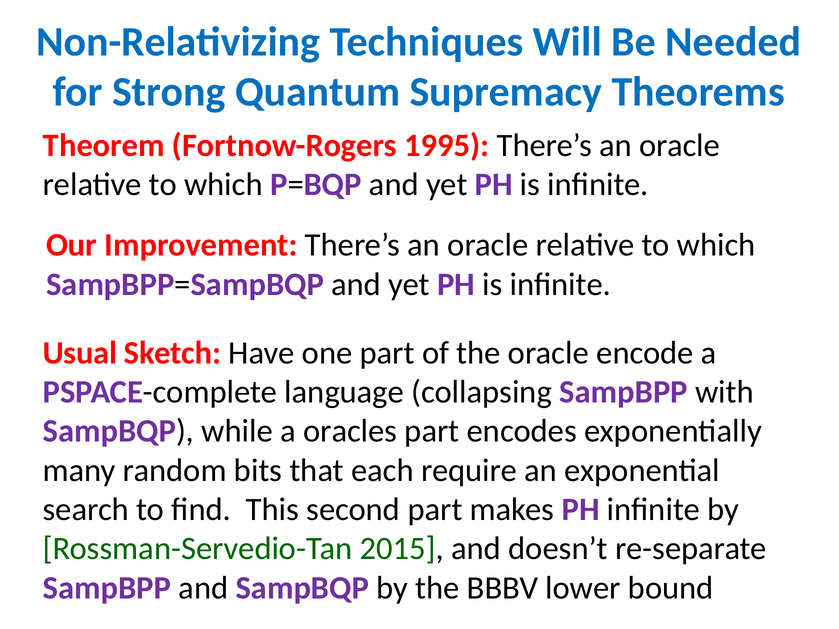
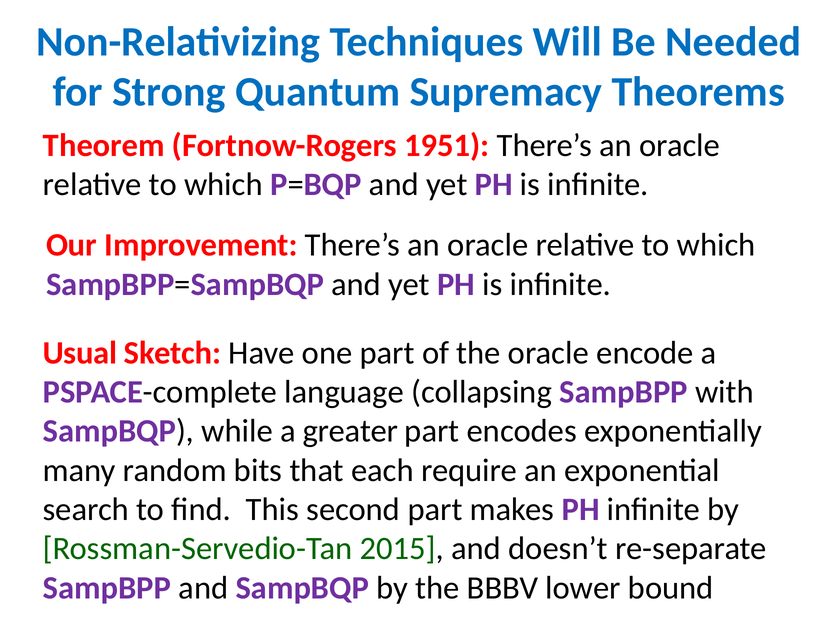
1995: 1995 -> 1951
oracles: oracles -> greater
